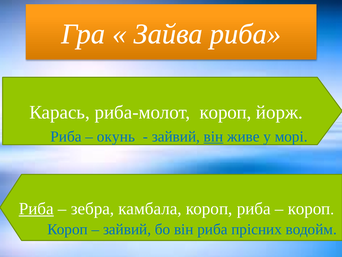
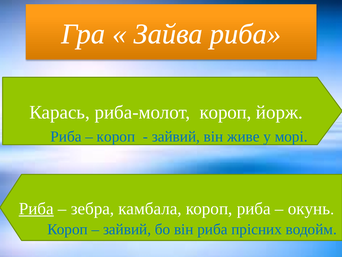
окунь at (116, 136): окунь -> короп
він at (214, 136) underline: present -> none
короп at (309, 208): короп -> окунь
